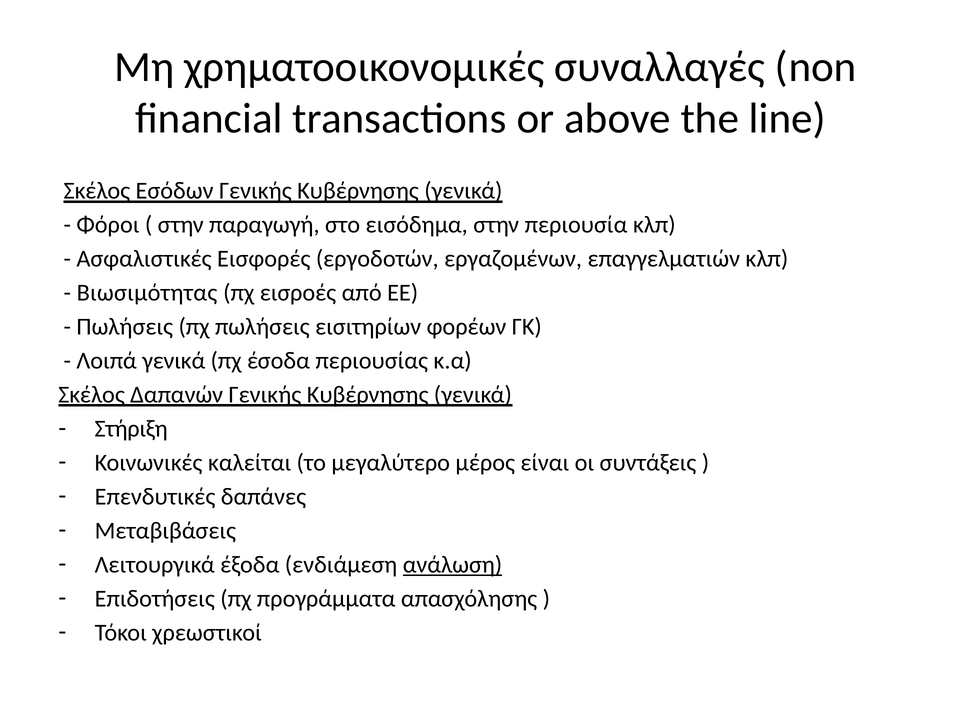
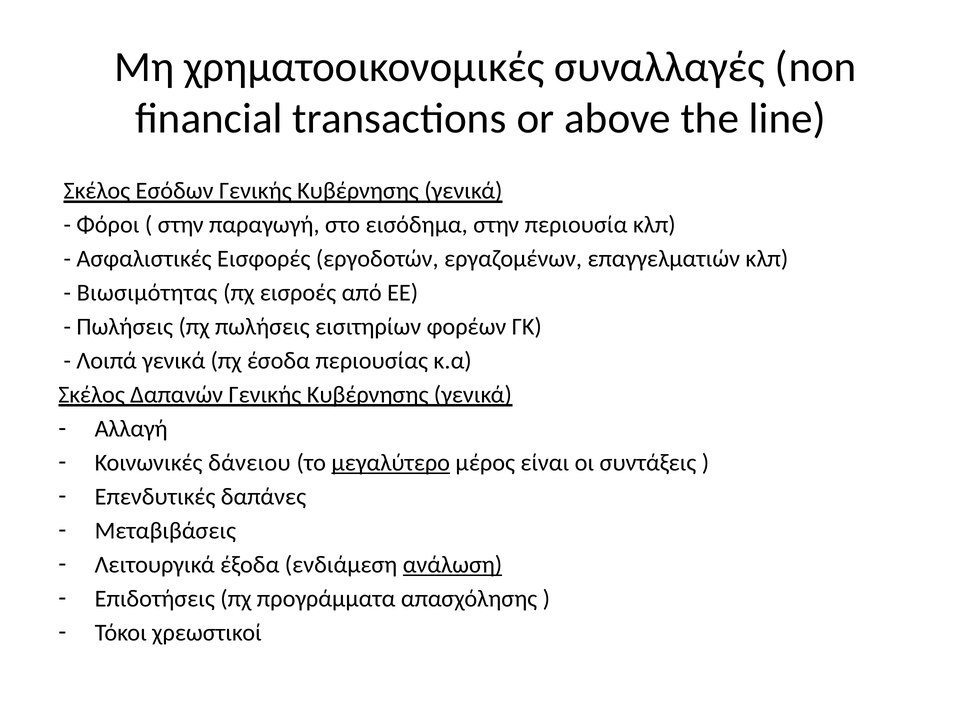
Στήριξη: Στήριξη -> Αλλαγή
καλείται: καλείται -> δάνειου
μεγαλύτερο underline: none -> present
